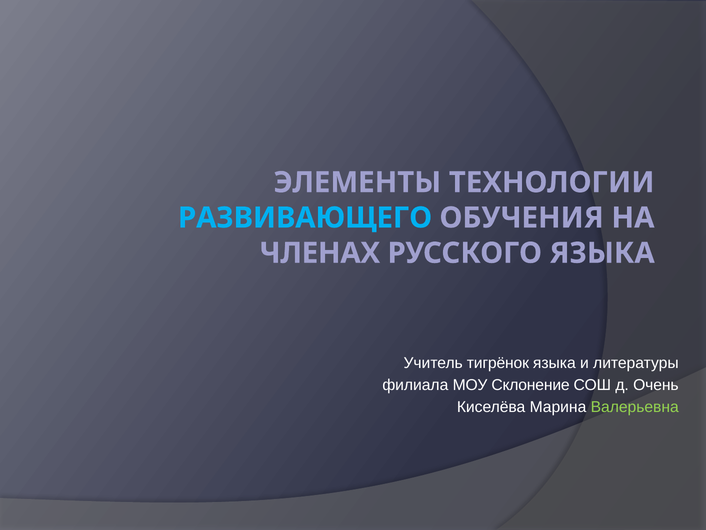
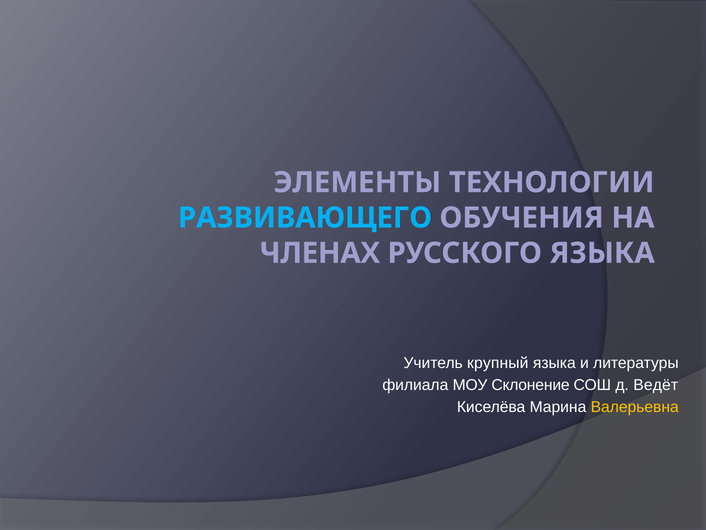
тигрёнок: тигрёнок -> крупный
Очень: Очень -> Ведёт
Валерьевна colour: light green -> yellow
